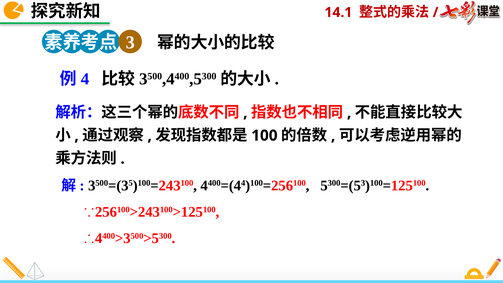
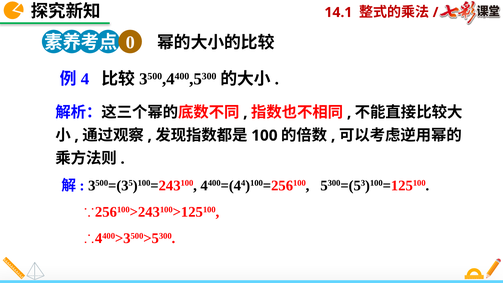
3: 3 -> 0
